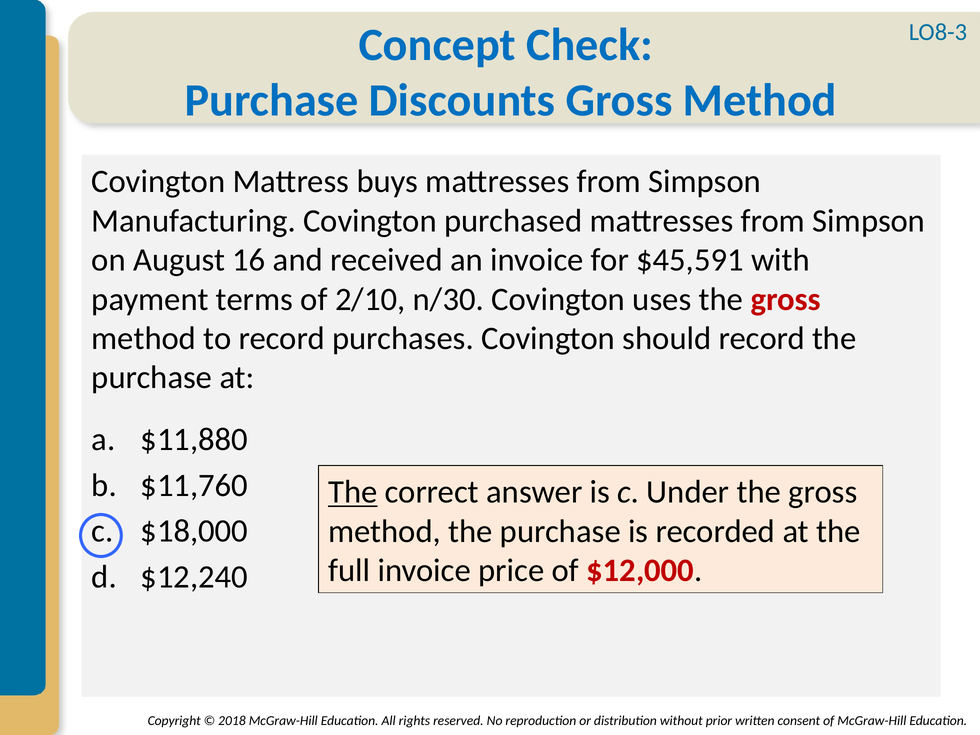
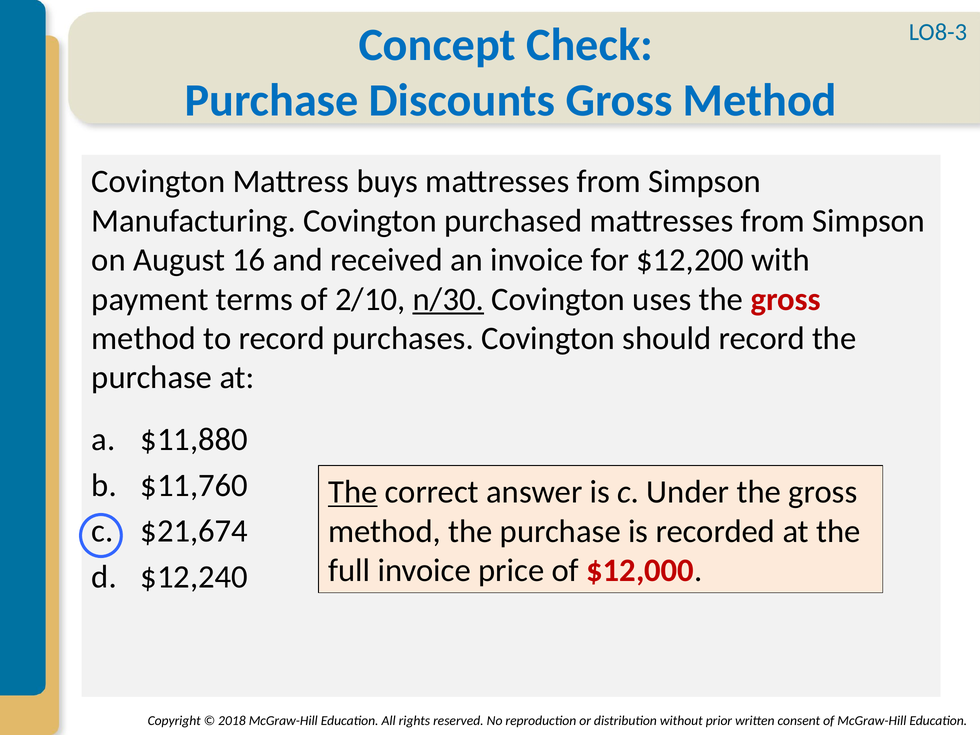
$45,591: $45,591 -> $12,200
n/30 underline: none -> present
$18,000: $18,000 -> $21,674
